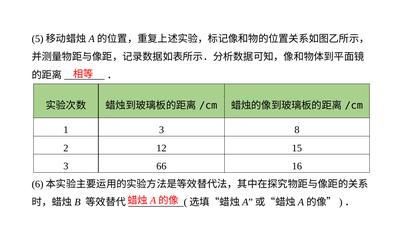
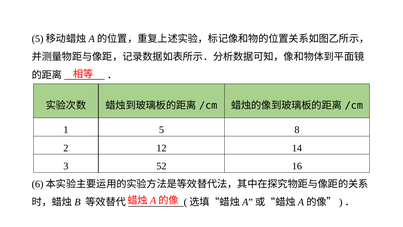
1 3: 3 -> 5
15: 15 -> 14
66: 66 -> 52
